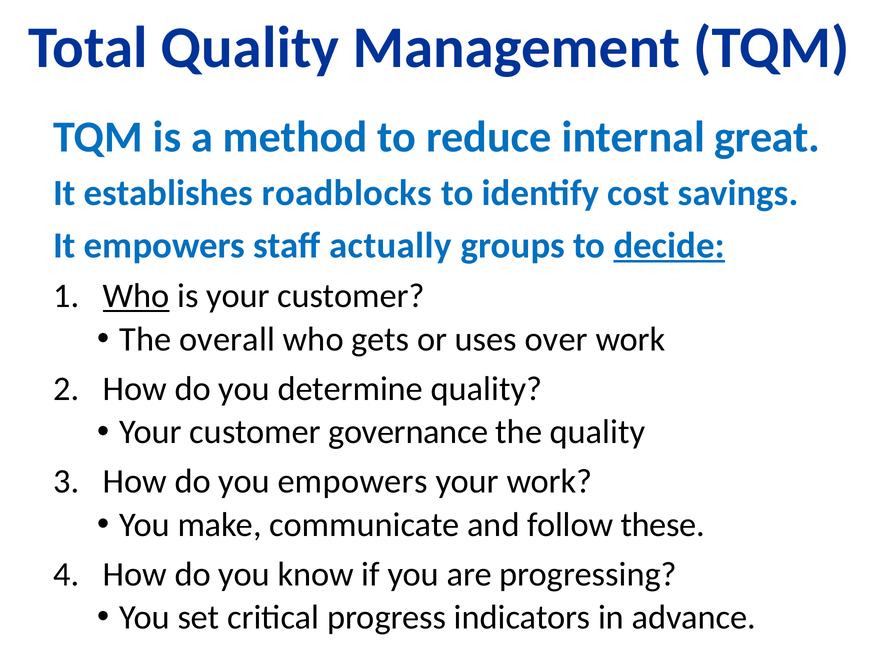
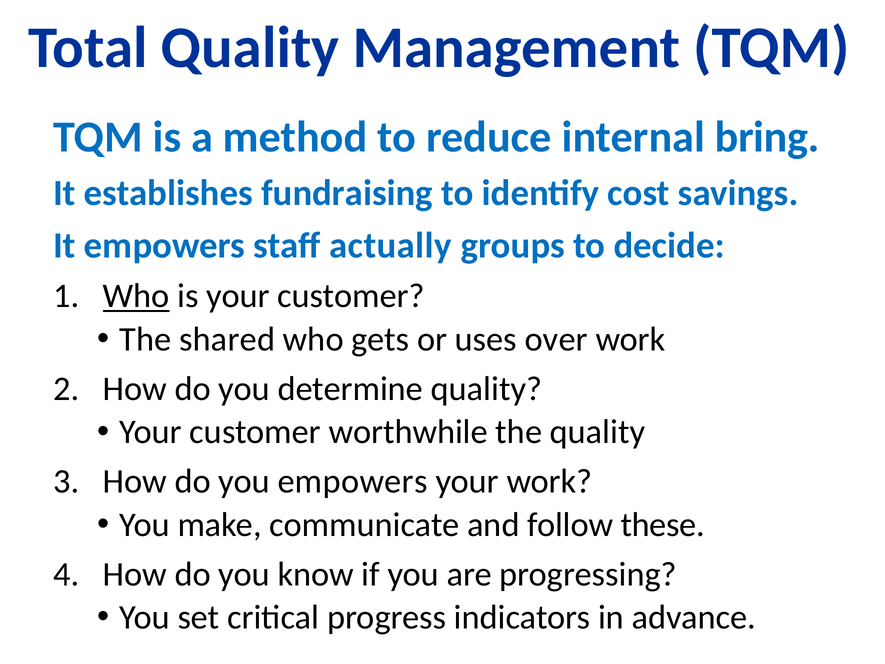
great: great -> bring
roadblocks: roadblocks -> fundraising
decide underline: present -> none
overall: overall -> shared
governance: governance -> worthwhile
